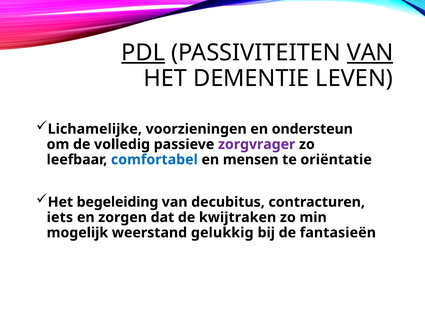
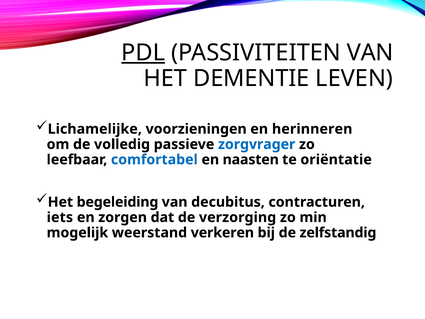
VAN at (370, 53) underline: present -> none
ondersteun: ondersteun -> herinneren
zorgvrager colour: purple -> blue
mensen: mensen -> naasten
kwijtraken: kwijtraken -> verzorging
gelukkig: gelukkig -> verkeren
fantasieën: fantasieën -> zelfstandig
